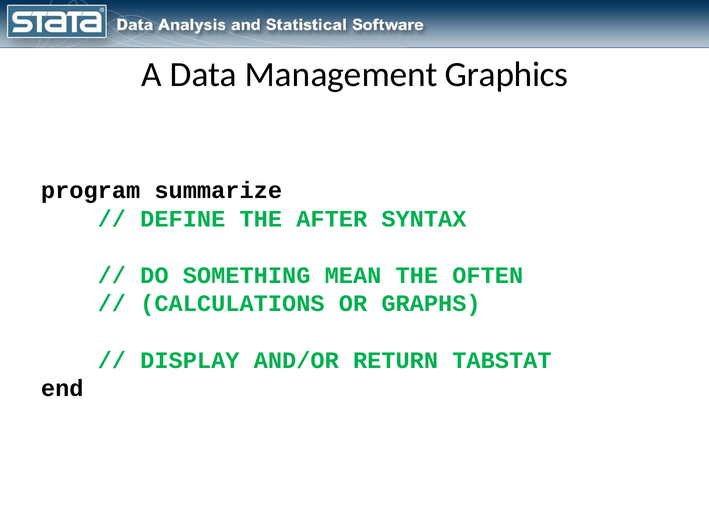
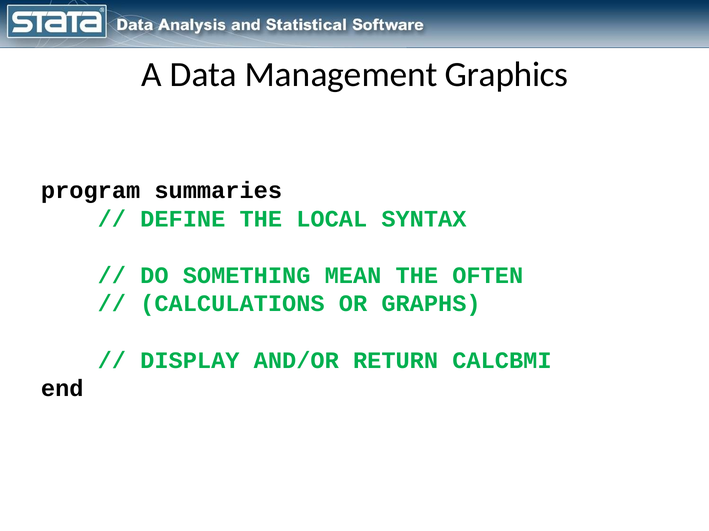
summarize: summarize -> summaries
AFTER: AFTER -> LOCAL
TABSTAT: TABSTAT -> CALCBMI
